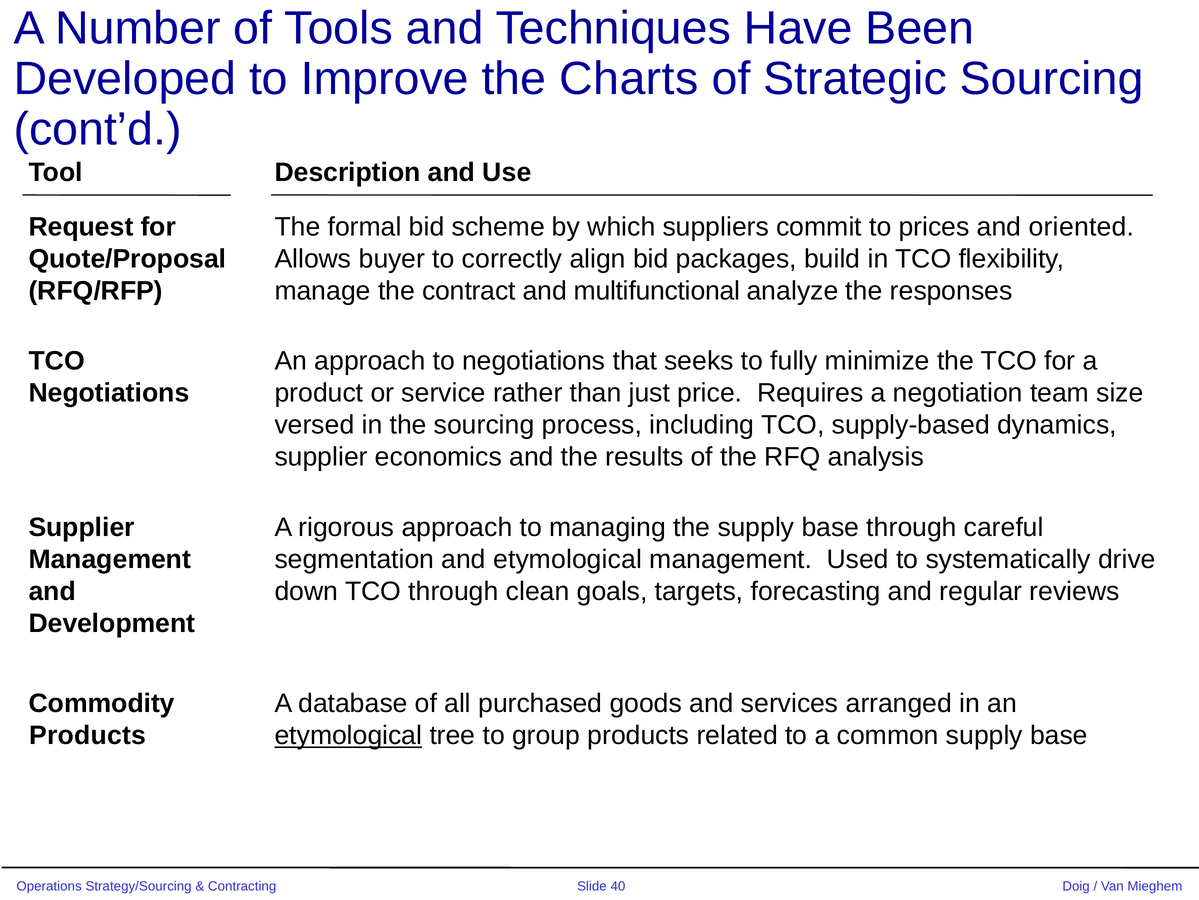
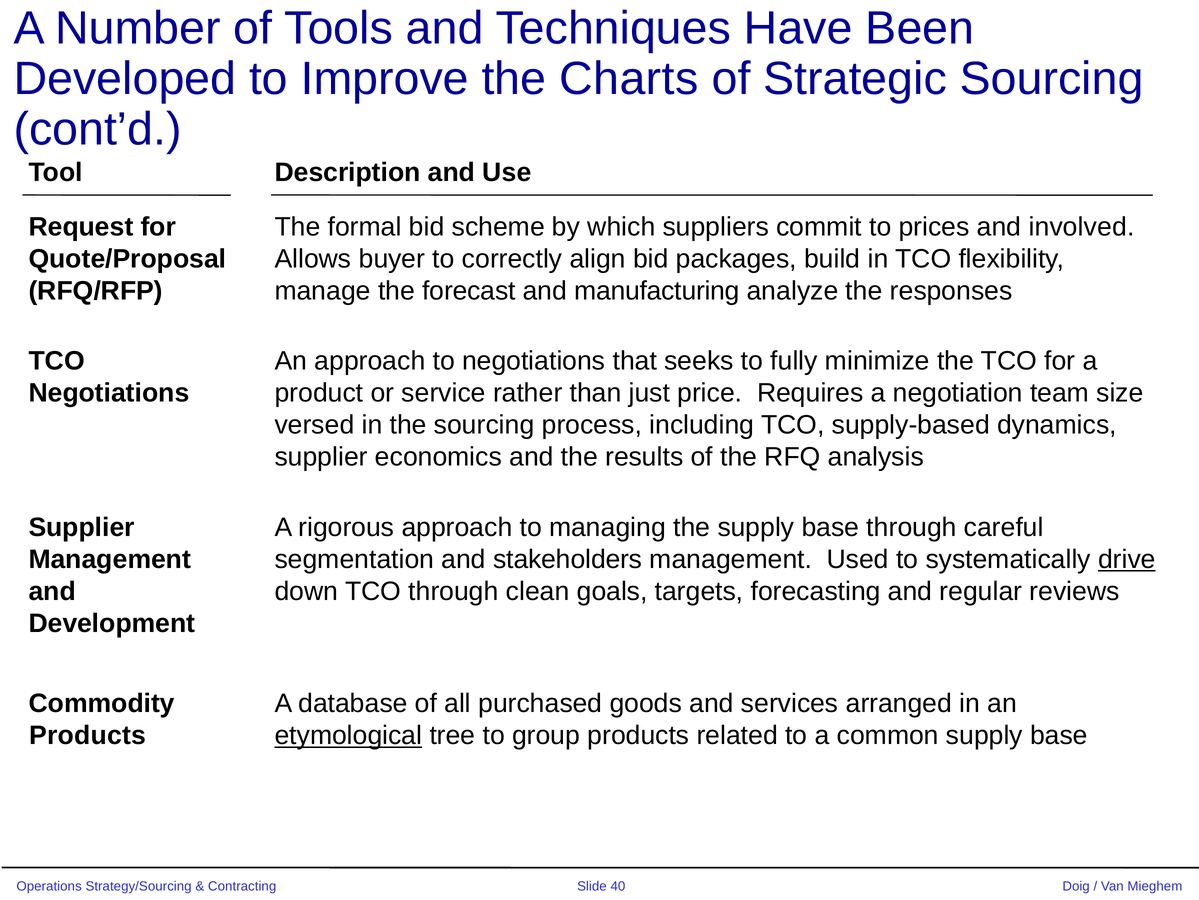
oriented: oriented -> involved
contract: contract -> forecast
multifunctional: multifunctional -> manufacturing
and etymological: etymological -> stakeholders
drive underline: none -> present
